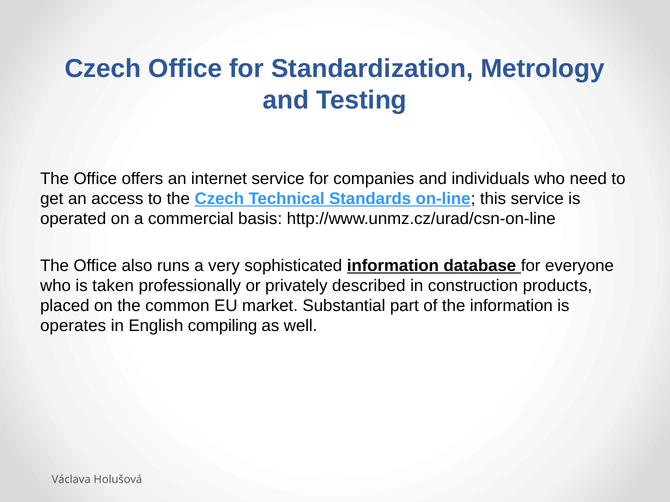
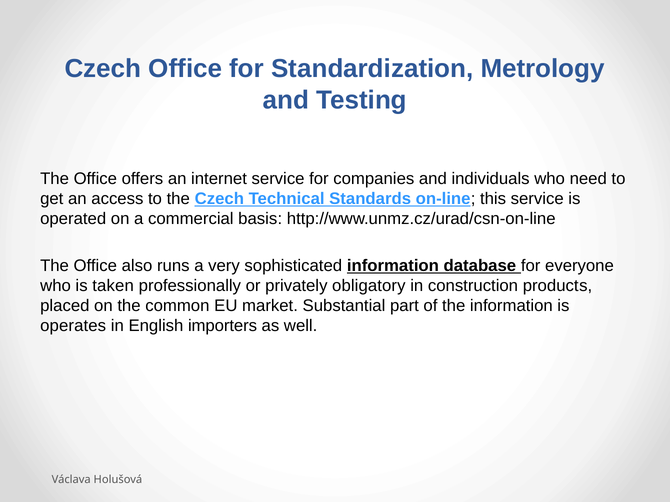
described: described -> obligatory
compiling: compiling -> importers
